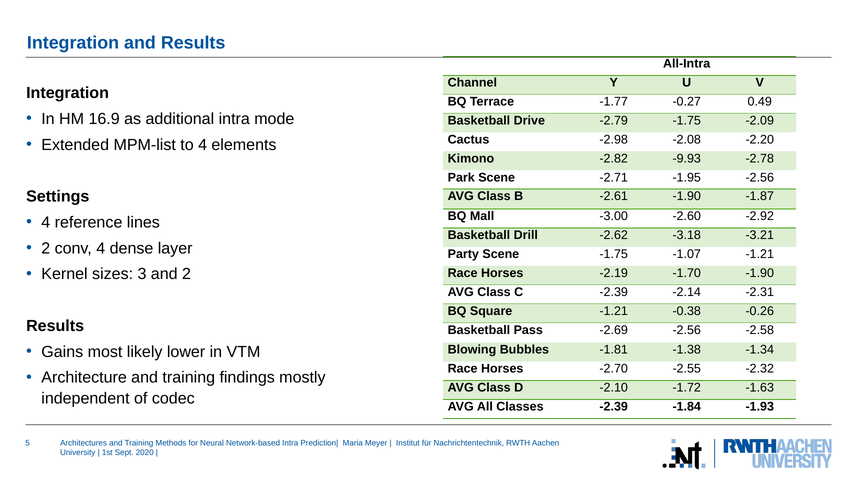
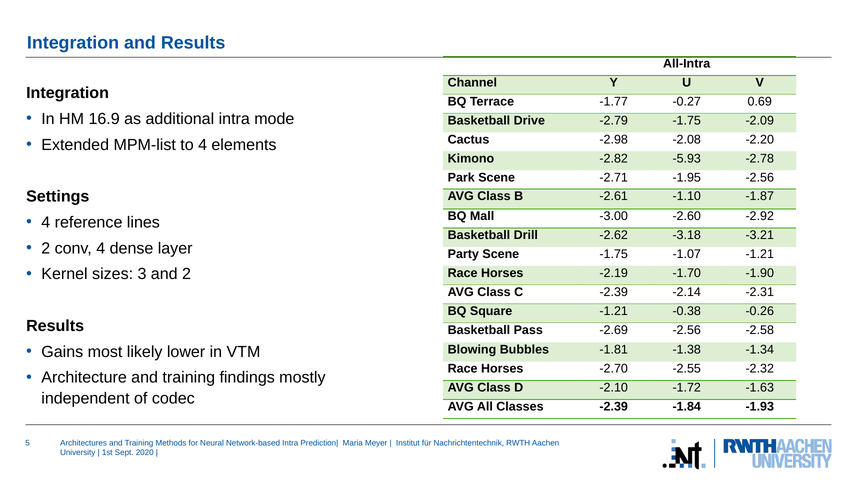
0.49: 0.49 -> 0.69
-9.93: -9.93 -> -5.93
-2.61 -1.90: -1.90 -> -1.10
